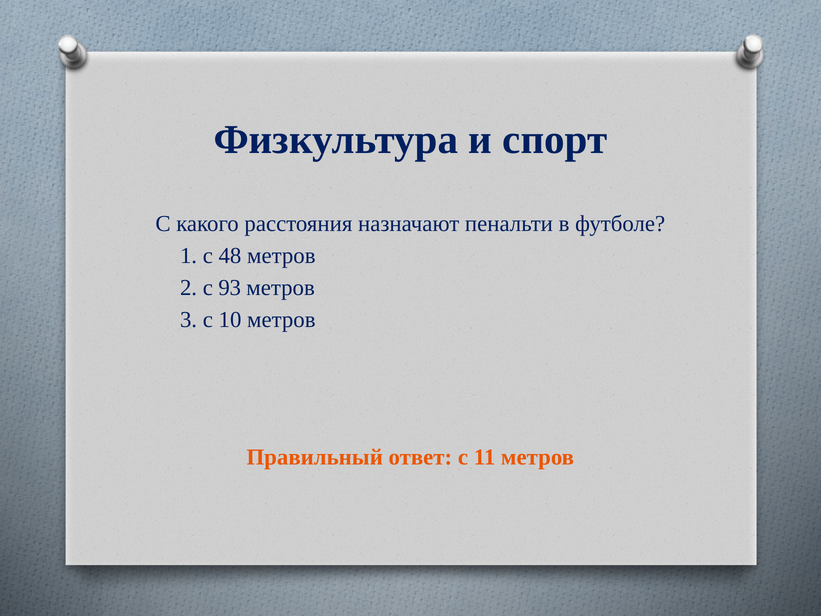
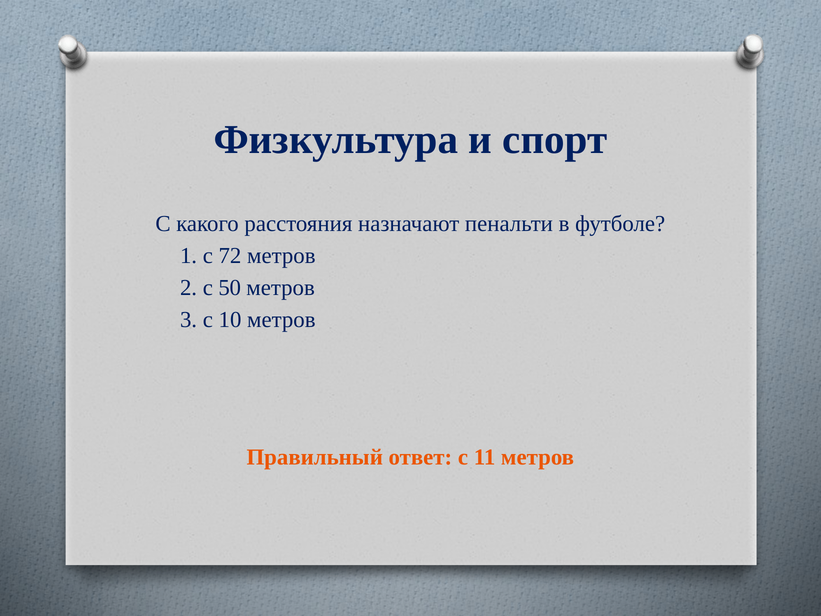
48: 48 -> 72
93: 93 -> 50
